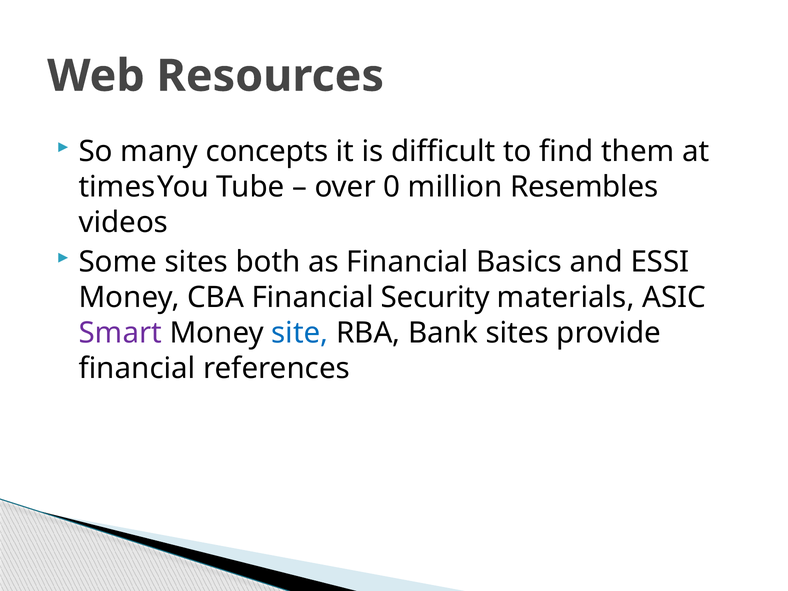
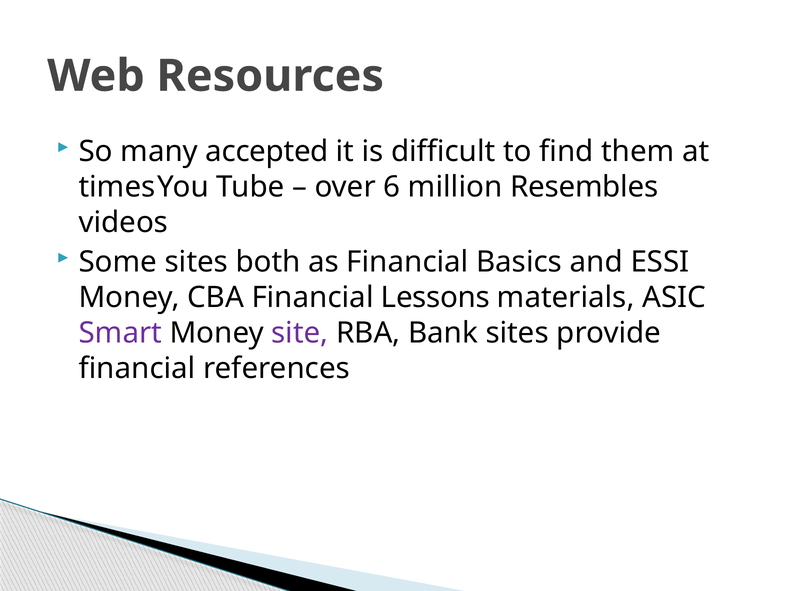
concepts: concepts -> accepted
0: 0 -> 6
Security: Security -> Lessons
site colour: blue -> purple
